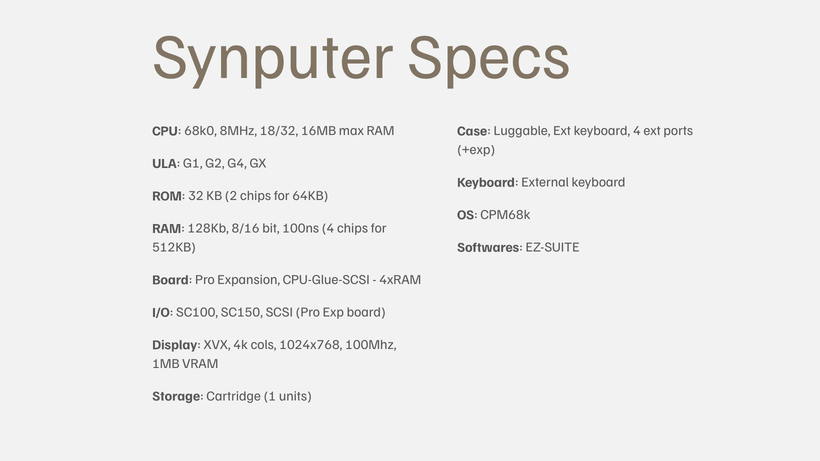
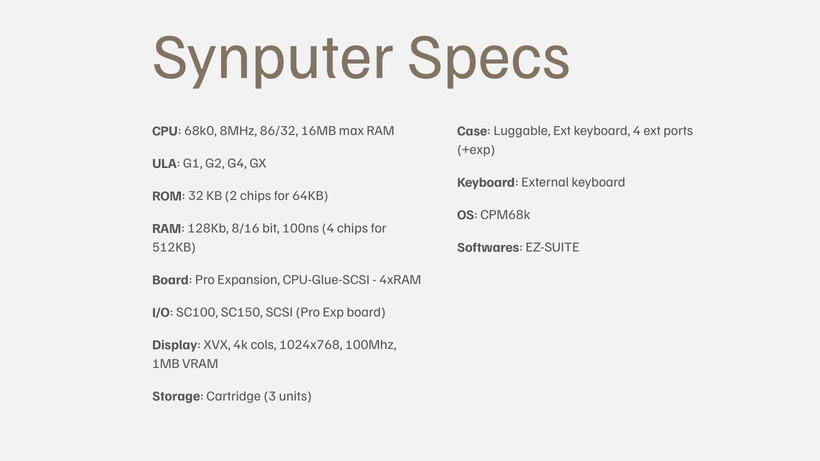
18/32: 18/32 -> 86/32
1: 1 -> 3
